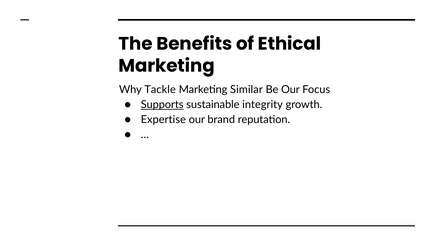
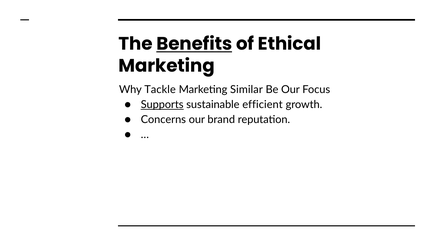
Benefits underline: none -> present
integrity: integrity -> efficient
Expertise: Expertise -> Concerns
